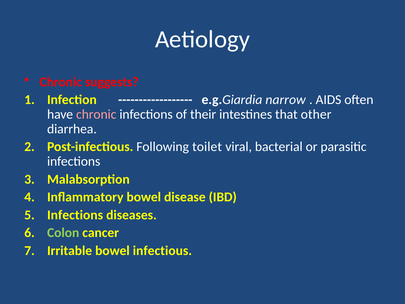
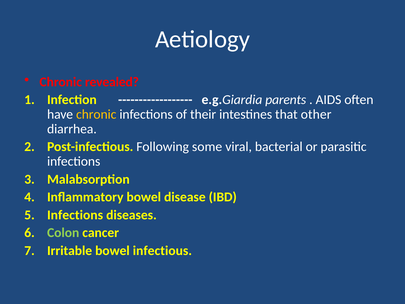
suggests: suggests -> revealed
narrow: narrow -> parents
chronic at (96, 114) colour: pink -> yellow
toilet: toilet -> some
